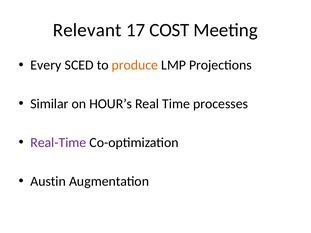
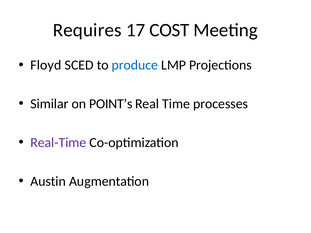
Relevant: Relevant -> Requires
Every: Every -> Floyd
produce colour: orange -> blue
HOUR’s: HOUR’s -> POINT’s
